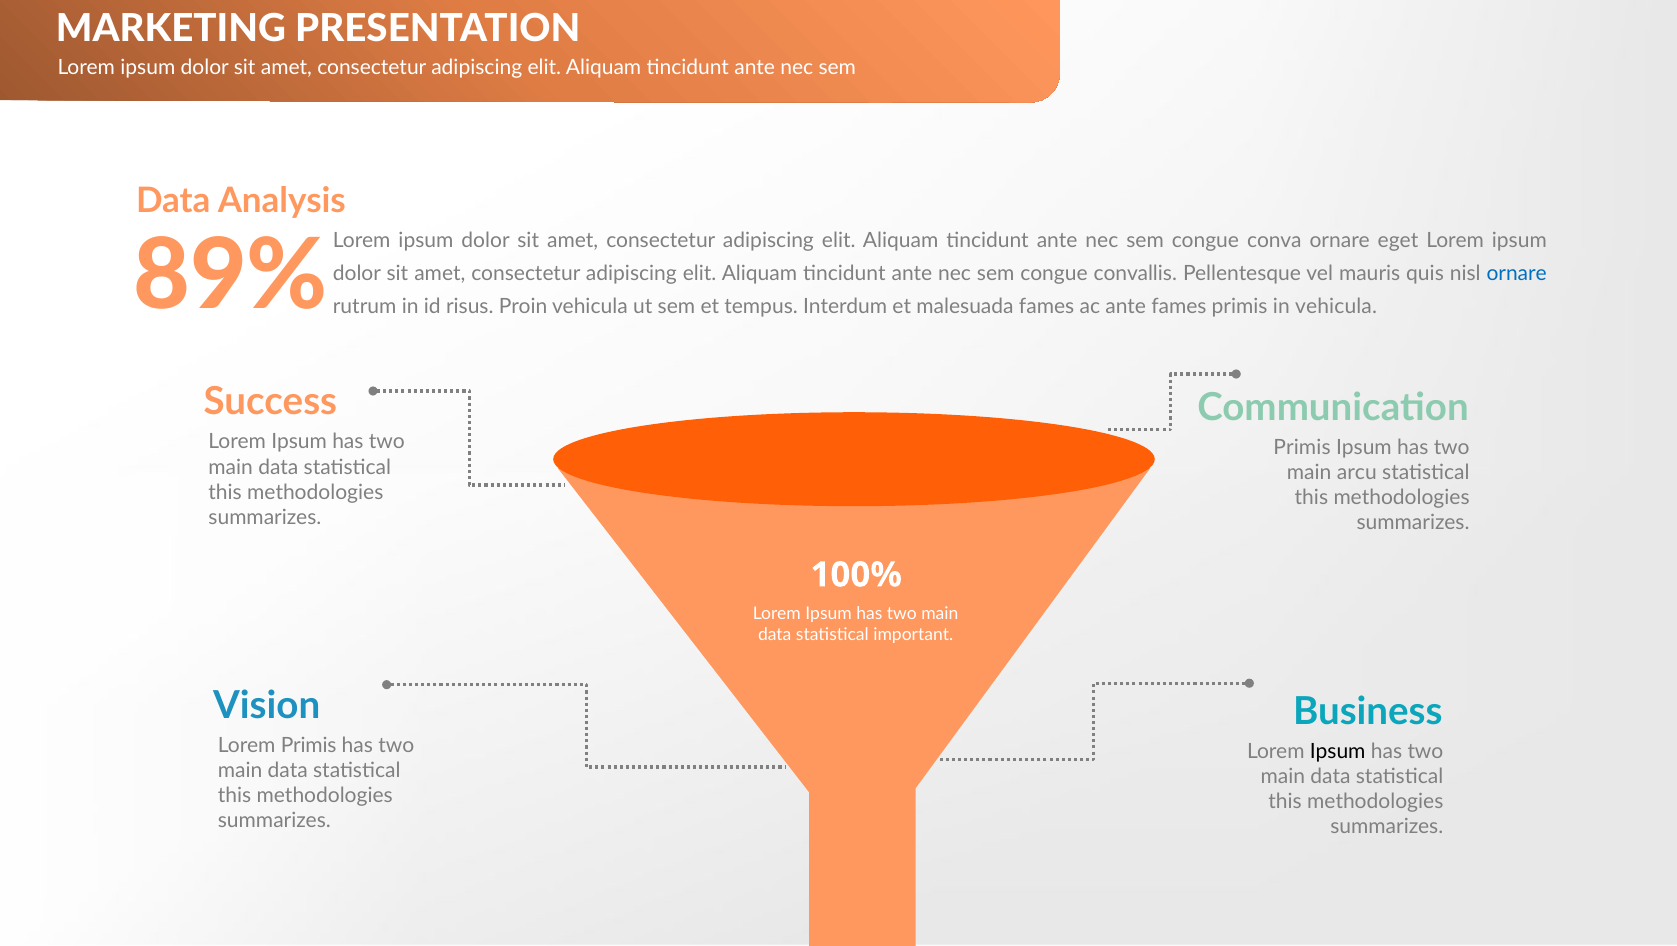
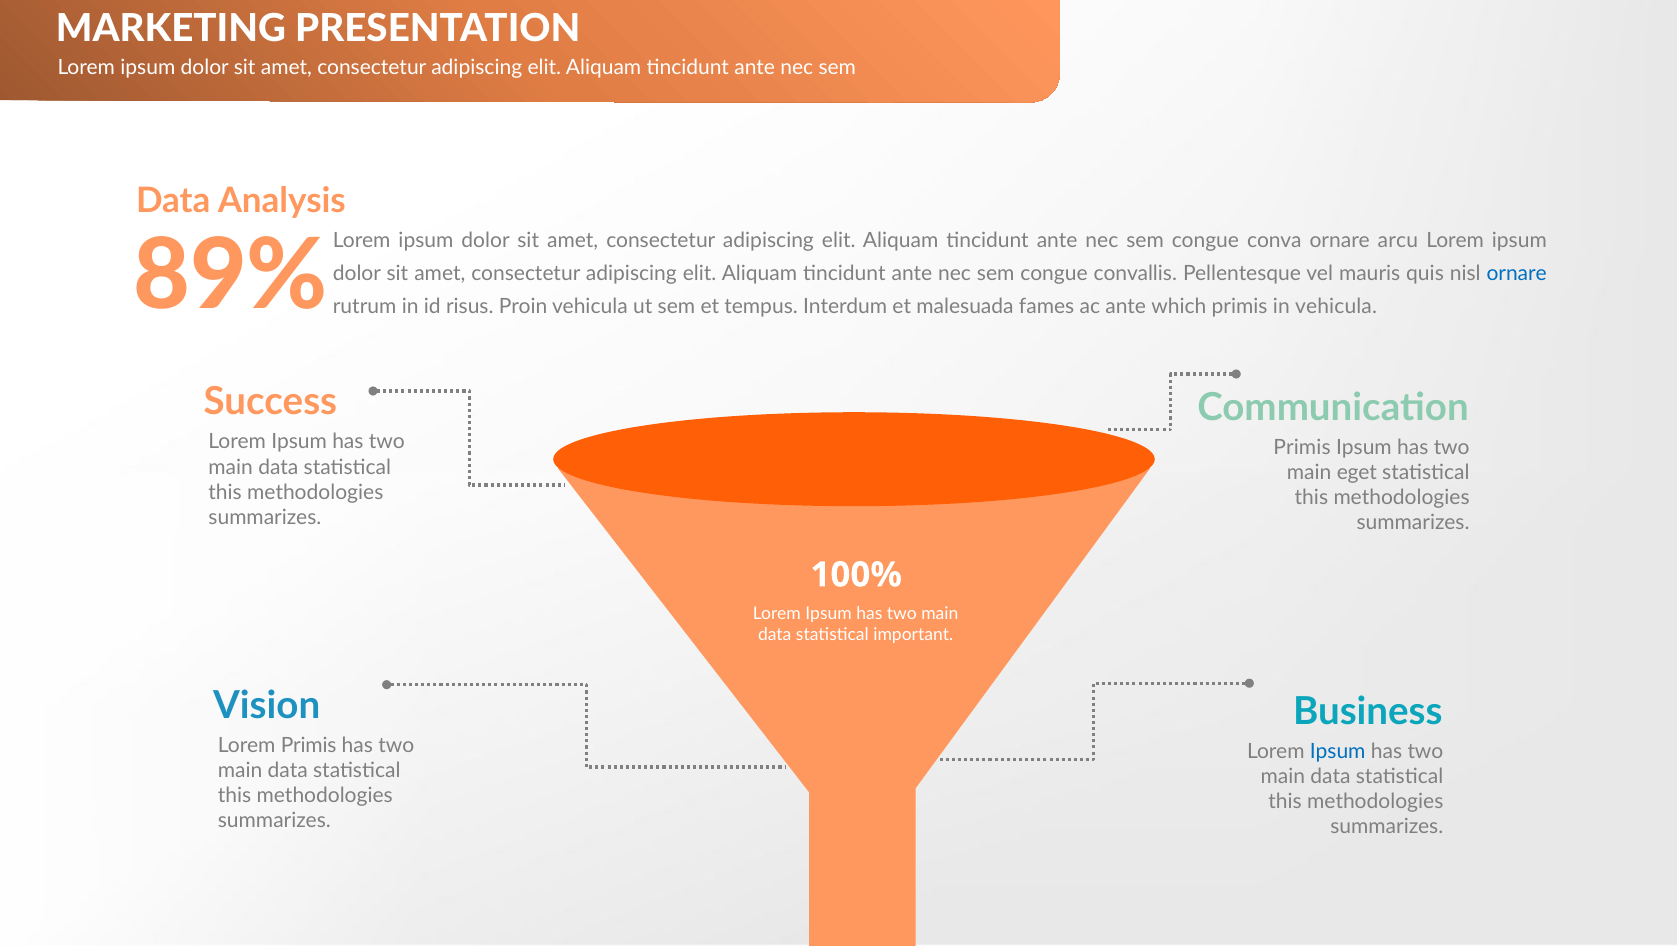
eget: eget -> arcu
fames at (1179, 306): fames -> which
arcu: arcu -> eget
Ipsum at (1338, 751) colour: black -> blue
